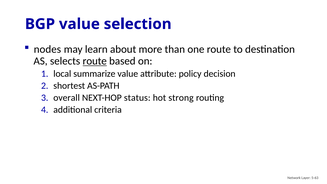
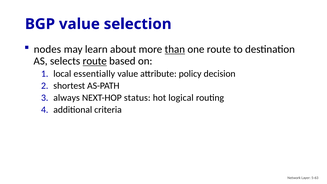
than underline: none -> present
summarize: summarize -> essentially
overall: overall -> always
strong: strong -> logical
